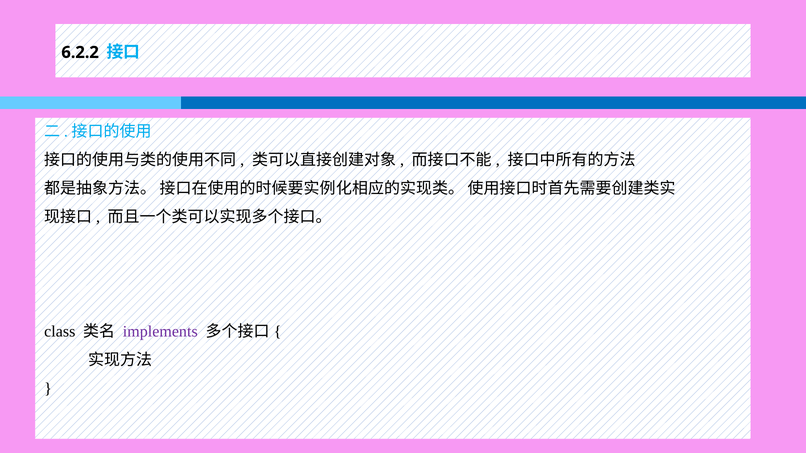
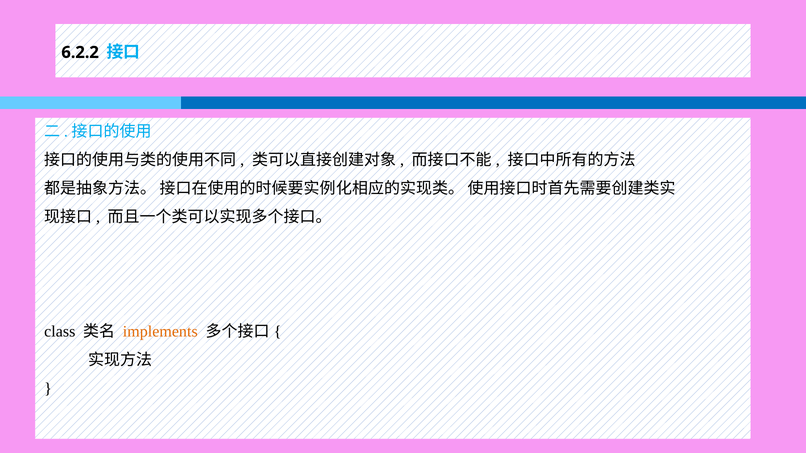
implements colour: purple -> orange
